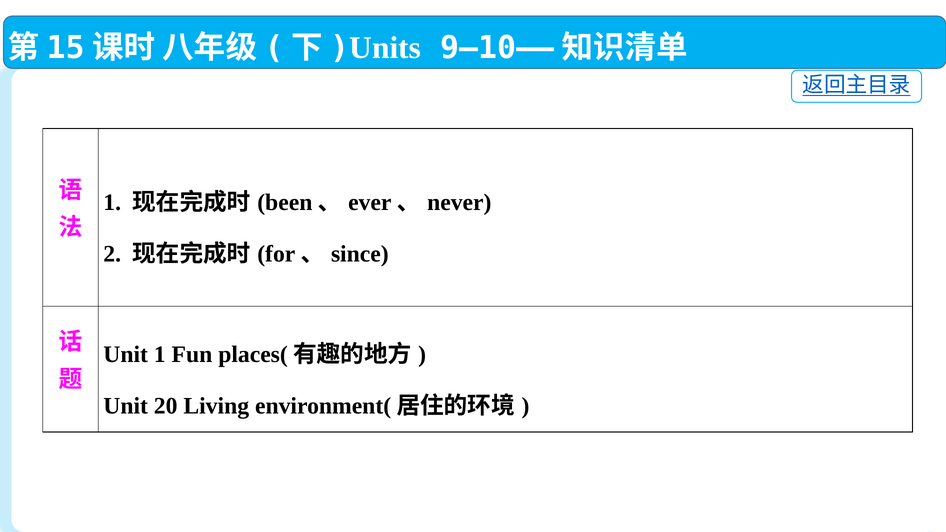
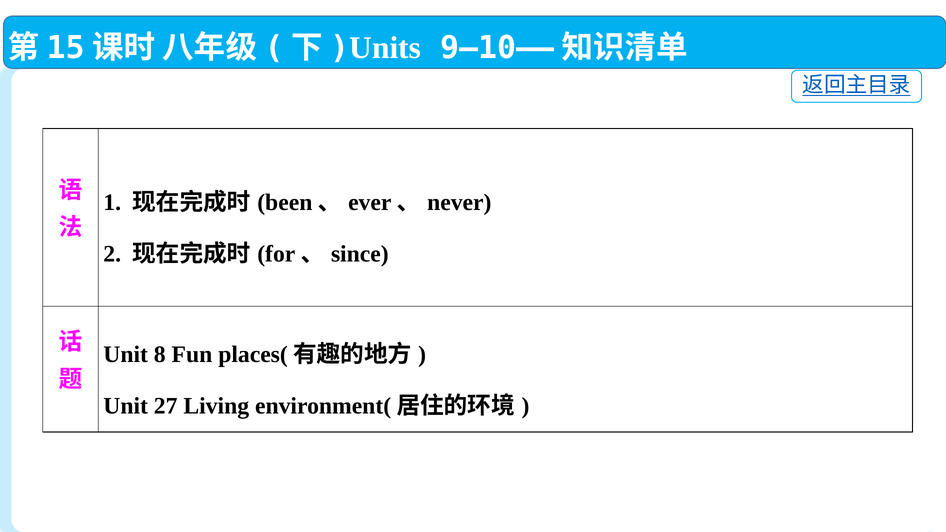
Unit 1: 1 -> 8
20: 20 -> 27
